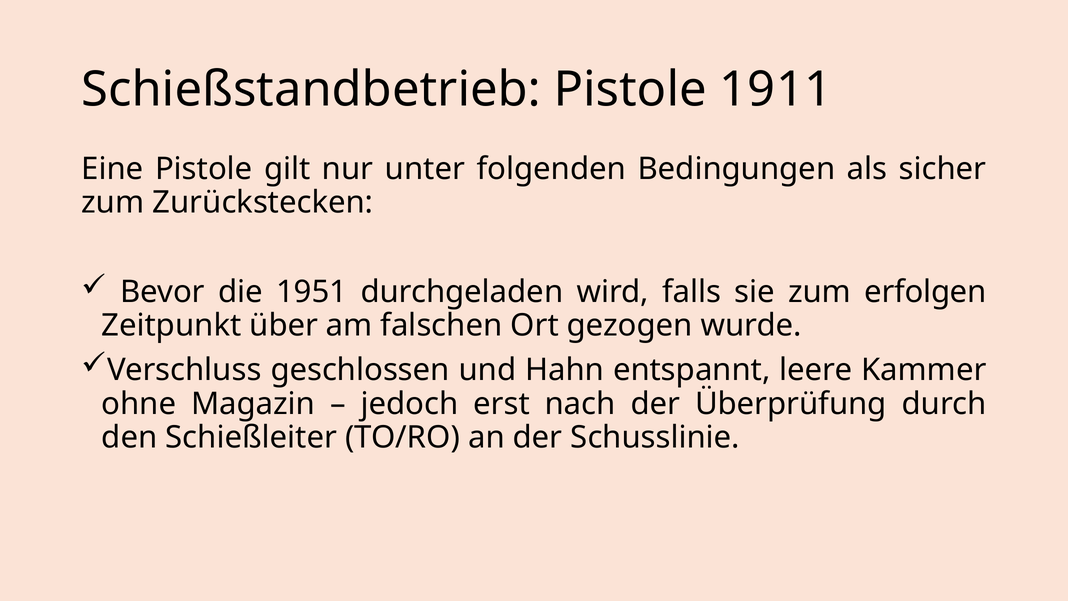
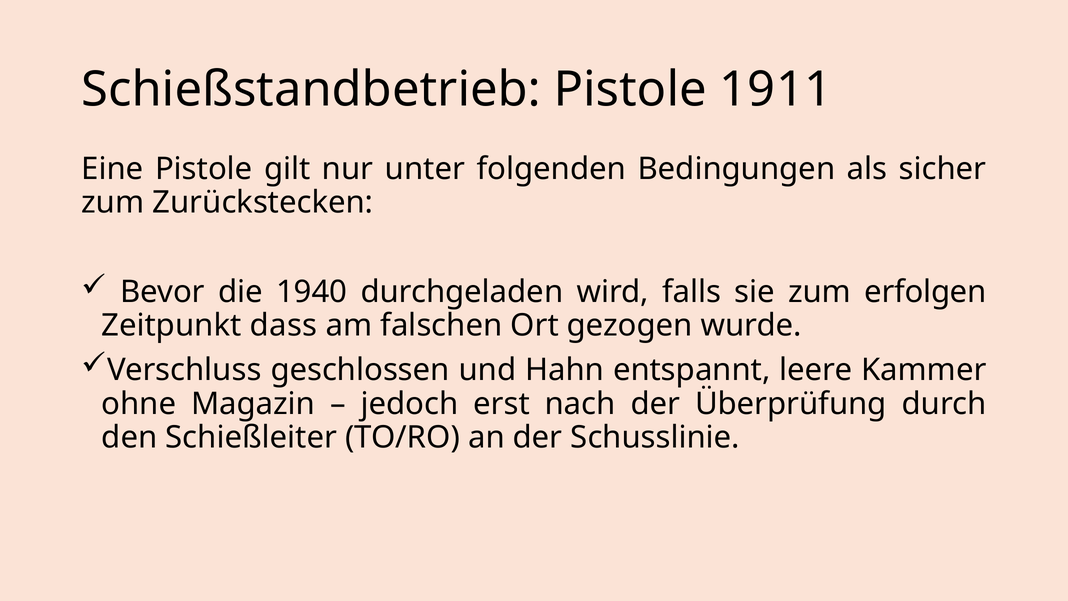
1951: 1951 -> 1940
über: über -> dass
